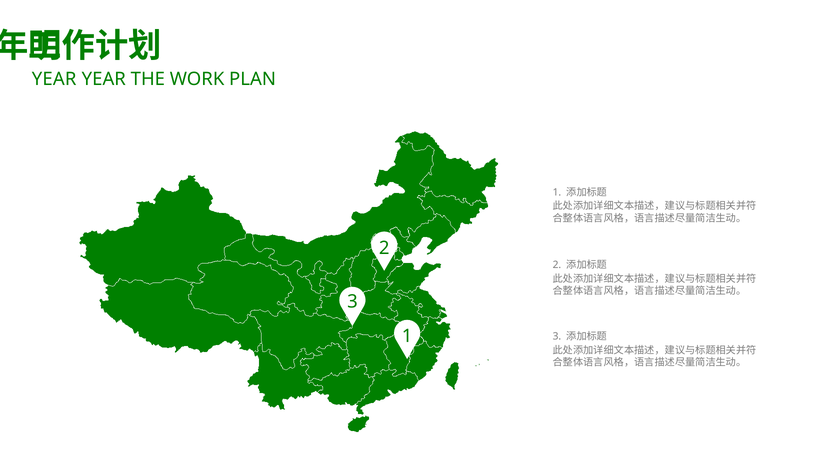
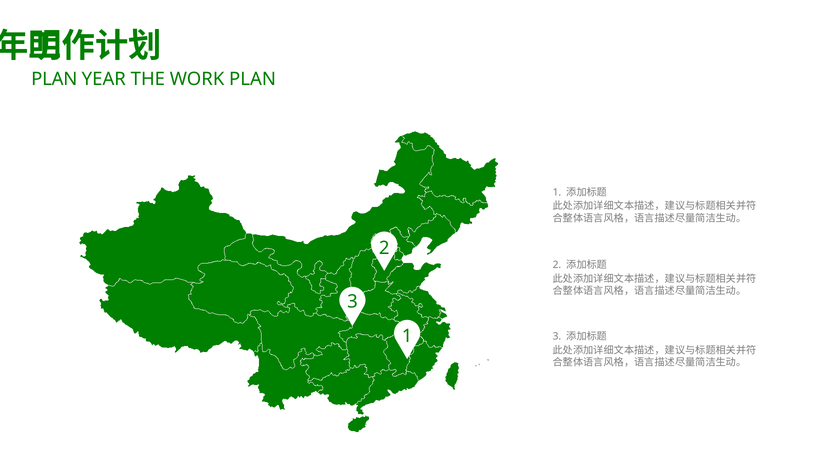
YEAR at (54, 79): YEAR -> PLAN
